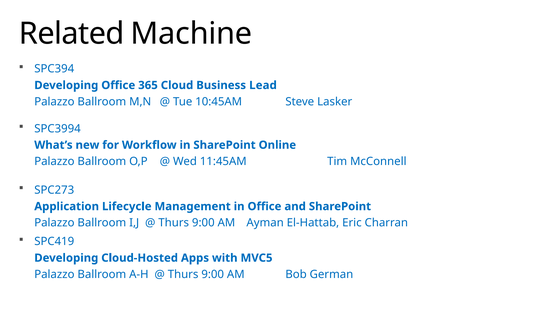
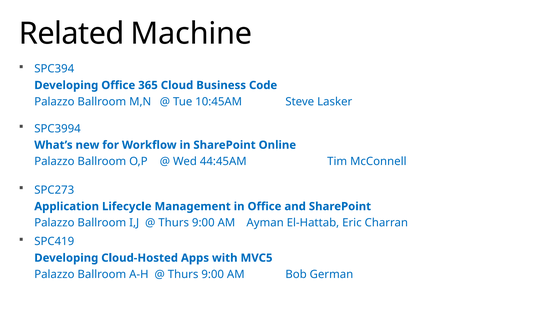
Lead: Lead -> Code
11:45AM: 11:45AM -> 44:45AM
